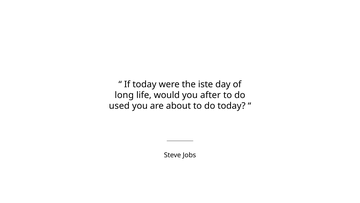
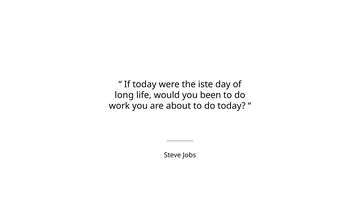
after: after -> been
used: used -> work
